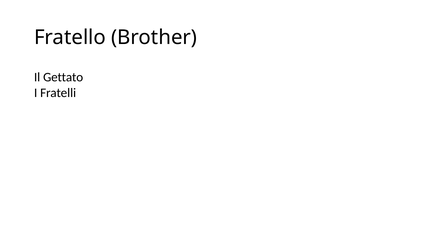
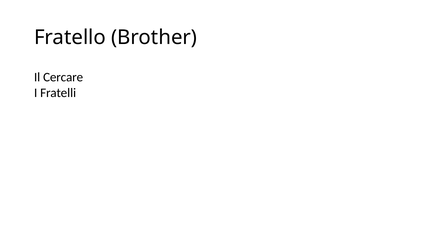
Gettato: Gettato -> Cercare
